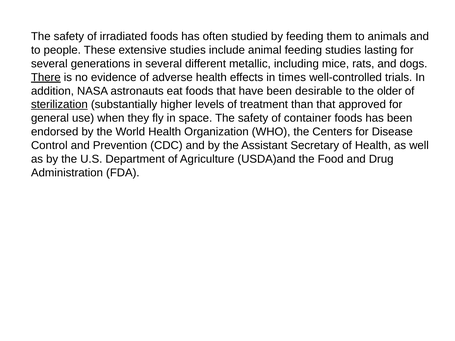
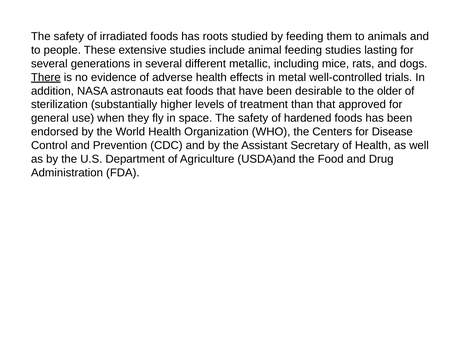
often: often -> roots
times: times -> metal
sterilization underline: present -> none
container: container -> hardened
